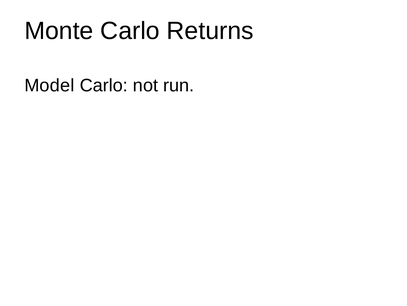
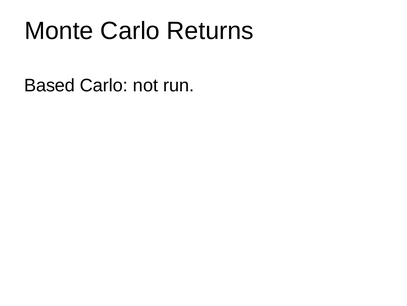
Model: Model -> Based
